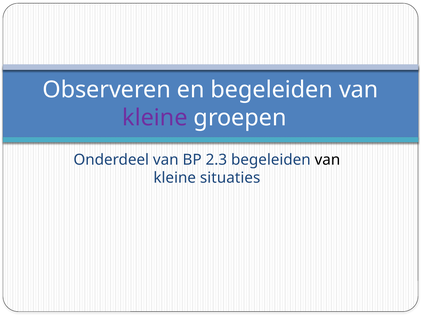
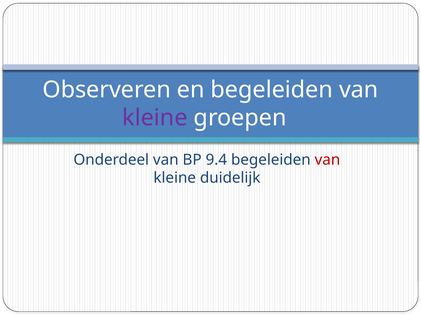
2.3: 2.3 -> 9.4
van at (327, 160) colour: black -> red
situaties: situaties -> duidelijk
